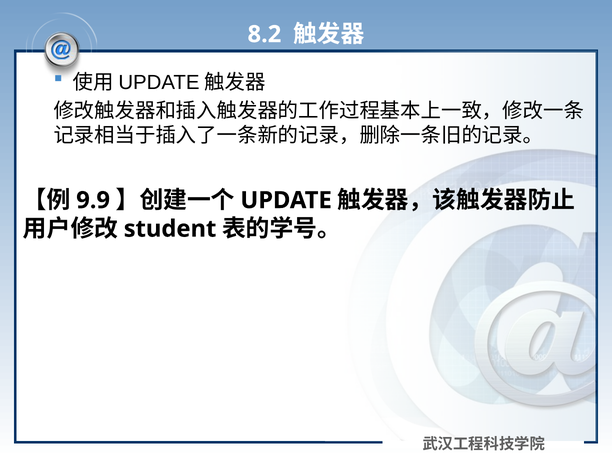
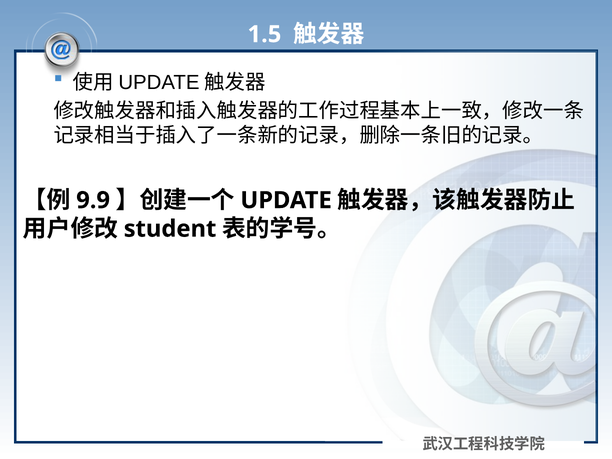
8.2: 8.2 -> 1.5
